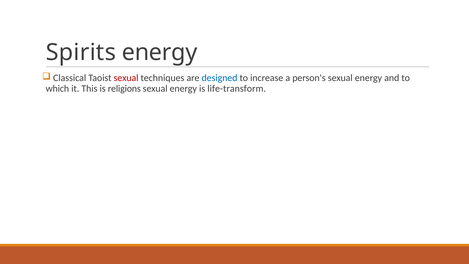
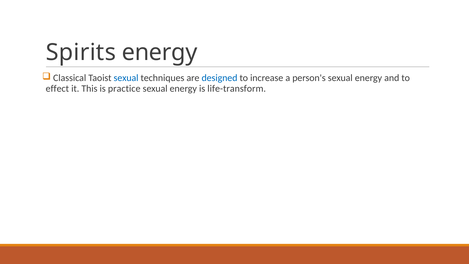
sexual at (126, 78) colour: red -> blue
which: which -> effect
religions: religions -> practice
